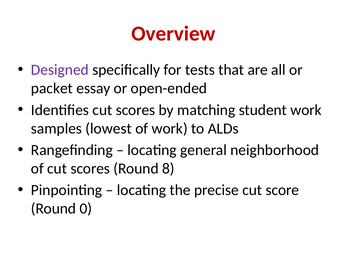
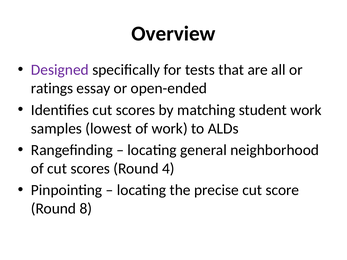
Overview colour: red -> black
packet: packet -> ratings
8: 8 -> 4
0: 0 -> 8
